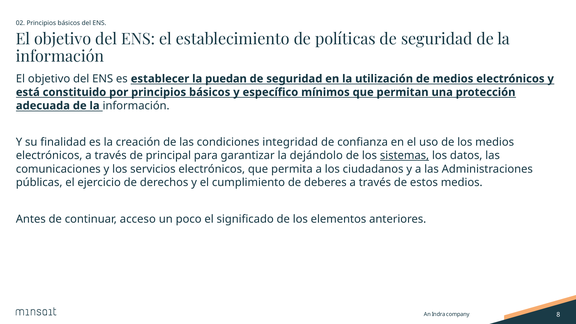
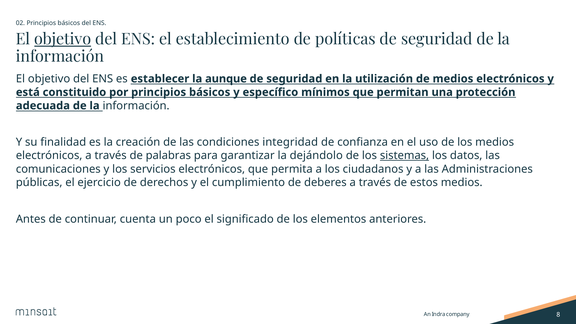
objetivo at (63, 39) underline: none -> present
puedan: puedan -> aunque
principal: principal -> palabras
acceso: acceso -> cuenta
